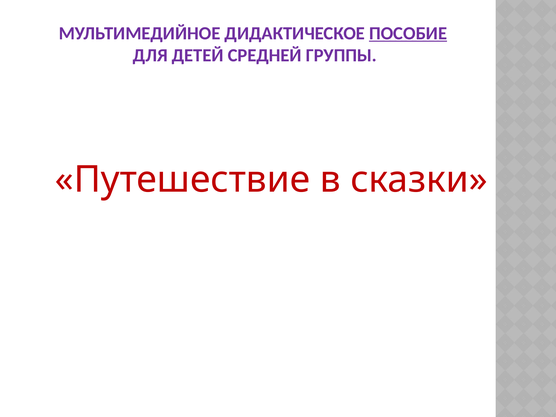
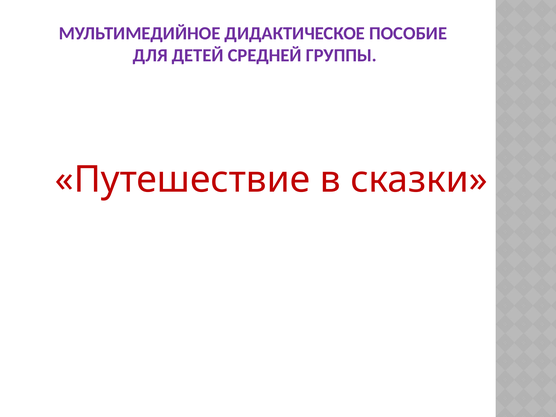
ПОСОБИЕ underline: present -> none
